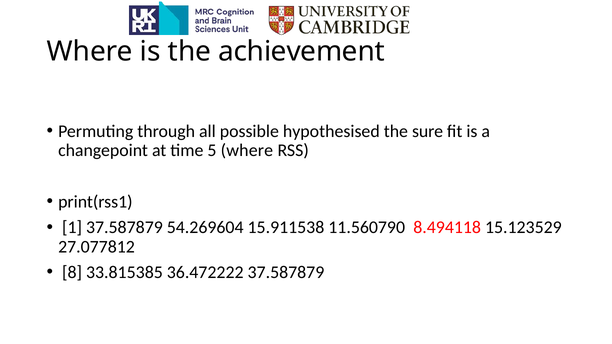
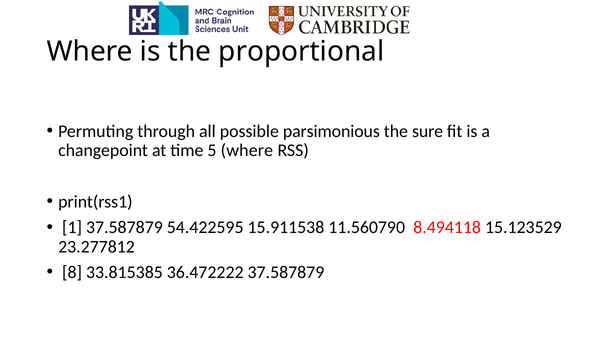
achievement: achievement -> proportional
hypothesised: hypothesised -> parsimonious
54.269604: 54.269604 -> 54.422595
27.077812: 27.077812 -> 23.277812
